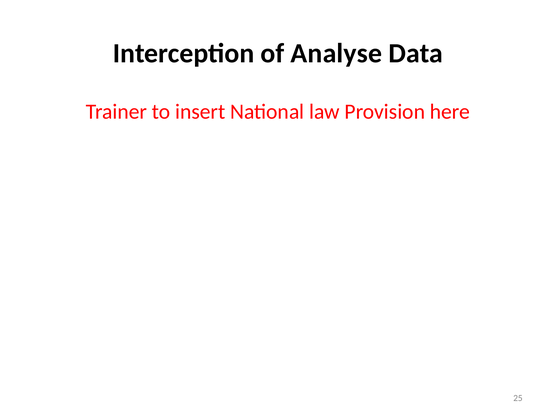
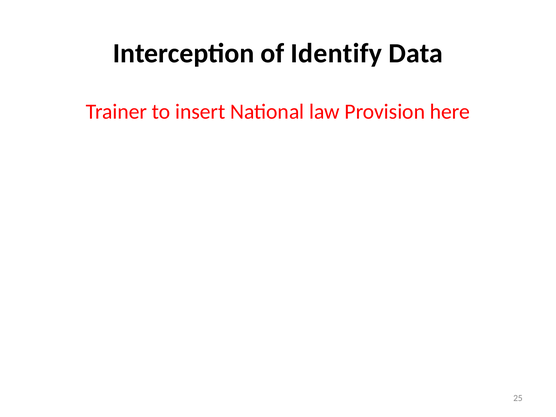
Analyse: Analyse -> Identify
